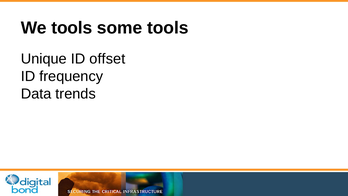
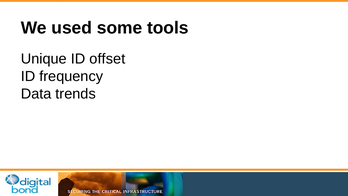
We tools: tools -> used
